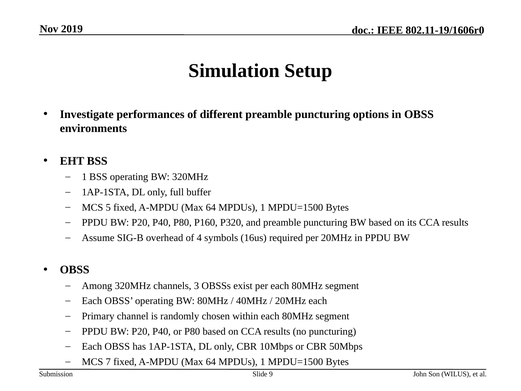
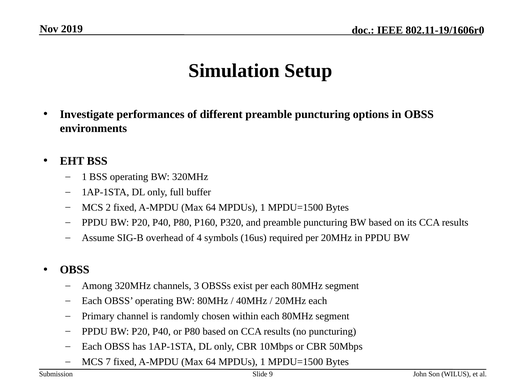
5: 5 -> 2
